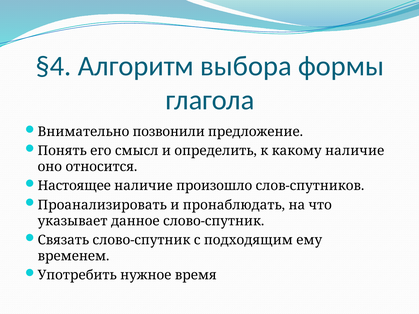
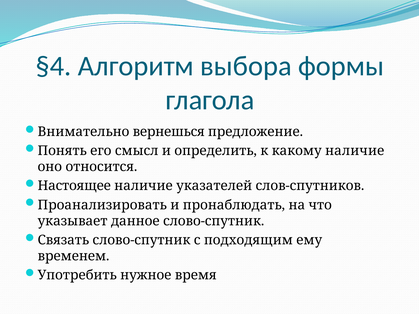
позвонили: позвонили -> вернешься
произошло: произошло -> указателей
